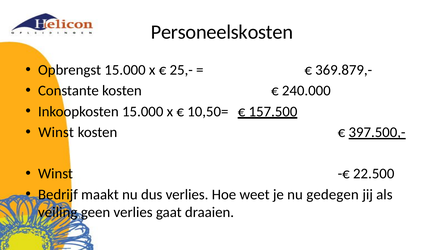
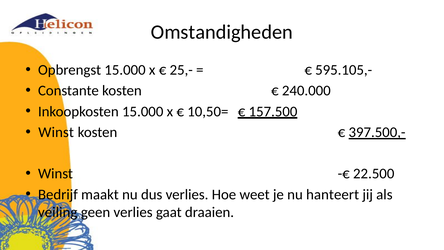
Personeelskosten: Personeelskosten -> Omstandigheden
369.879,-: 369.879,- -> 595.105,-
gedegen: gedegen -> hanteert
